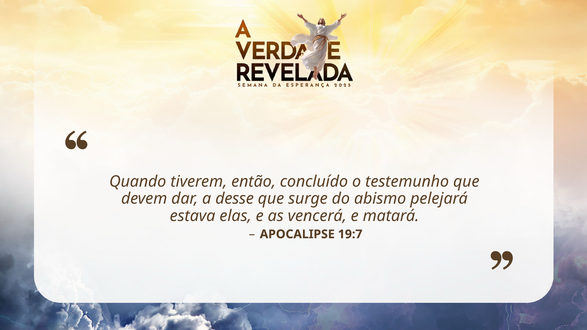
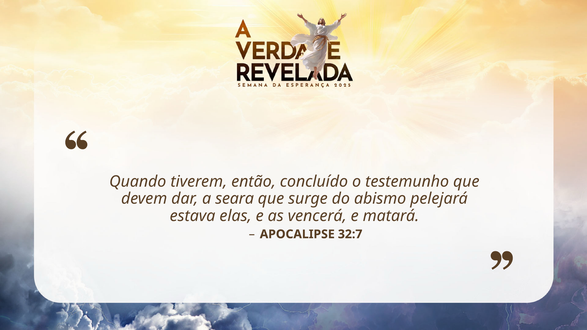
desse: desse -> seara
19:7: 19:7 -> 32:7
